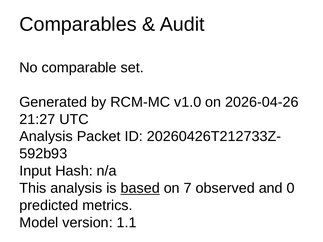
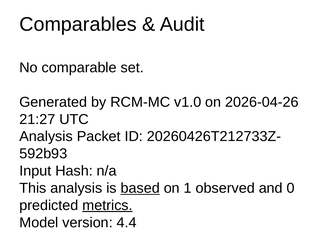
7: 7 -> 1
metrics underline: none -> present
1.1: 1.1 -> 4.4
